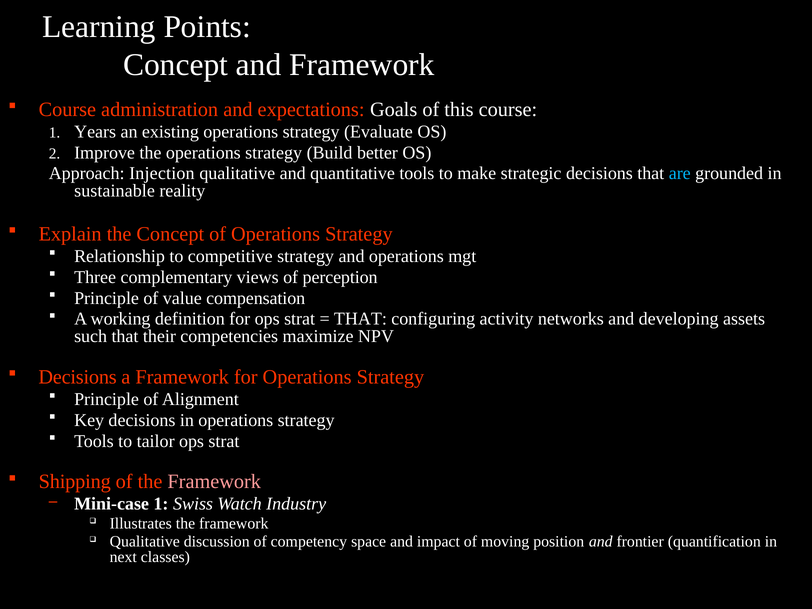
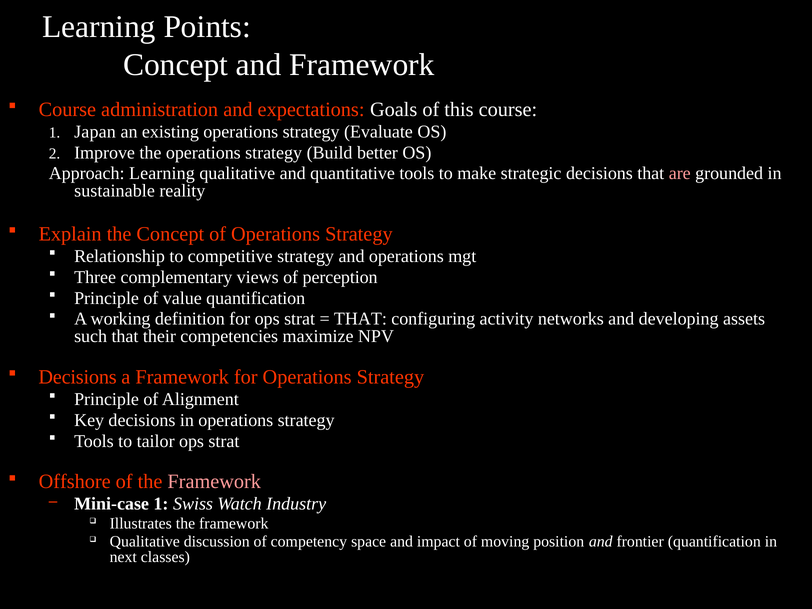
Years: Years -> Japan
Approach Injection: Injection -> Learning
are colour: light blue -> pink
value compensation: compensation -> quantification
Shipping: Shipping -> Offshore
